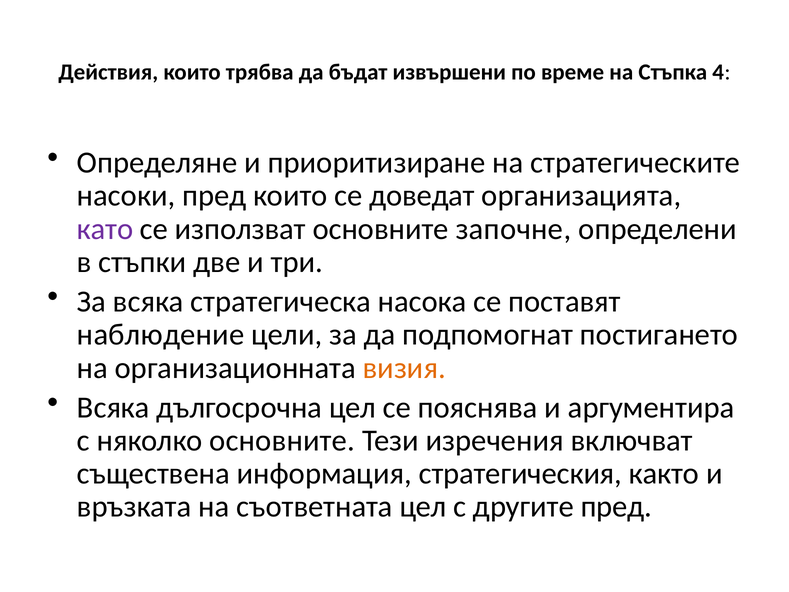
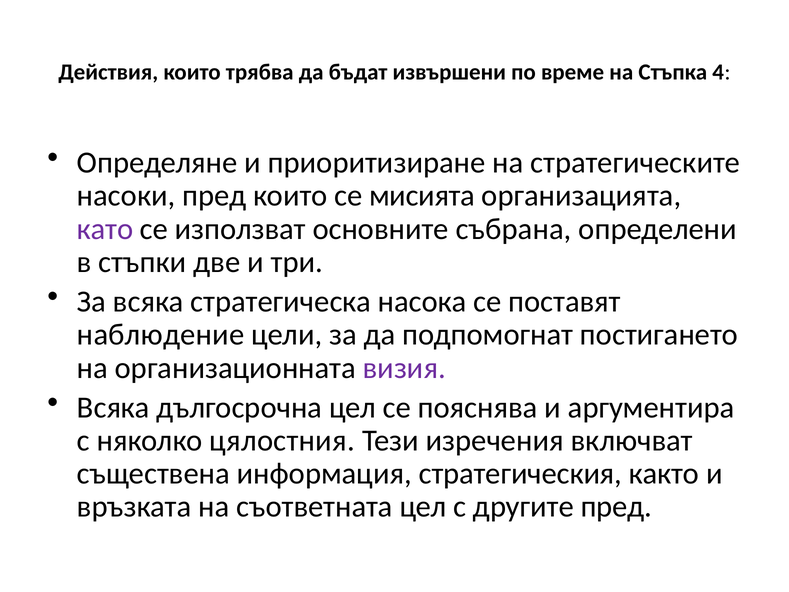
доведат: доведат -> мисията
започне: започне -> събрана
визия colour: orange -> purple
няколко основните: основните -> цялостния
